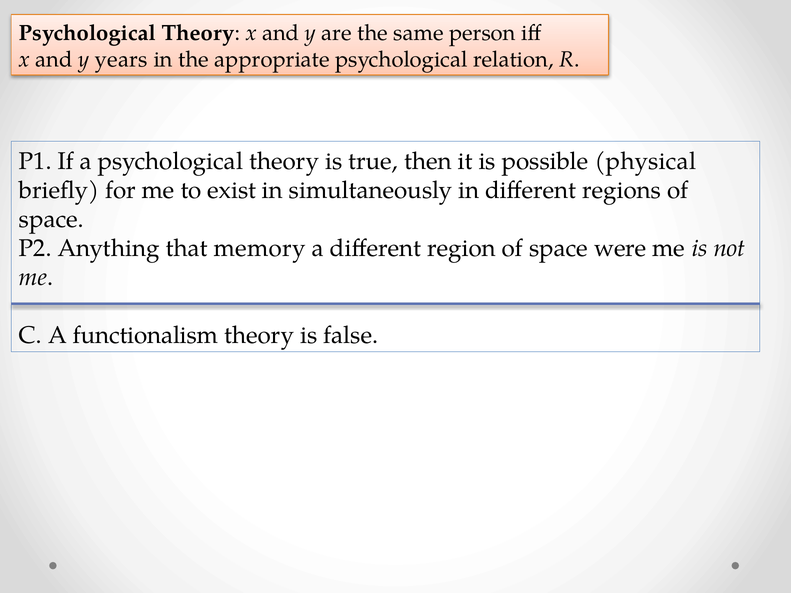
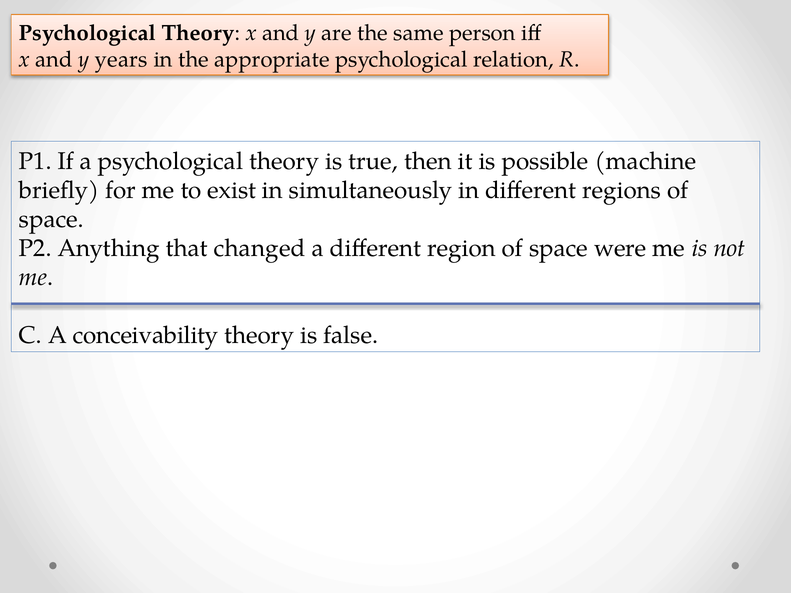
physical: physical -> machine
memory: memory -> changed
functionalism: functionalism -> conceivability
